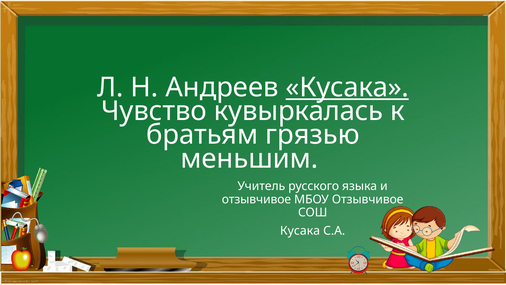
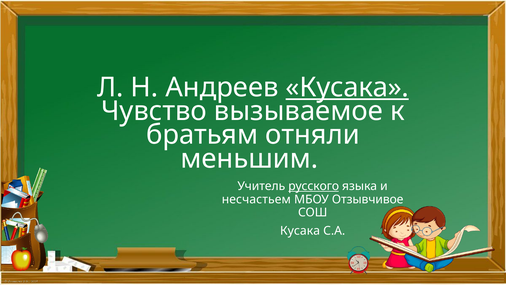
кувыркалась: кувыркалась -> вызываемое
грязью: грязью -> отняли
русского underline: none -> present
отзывчивое at (256, 199): отзывчивое -> несчастьем
